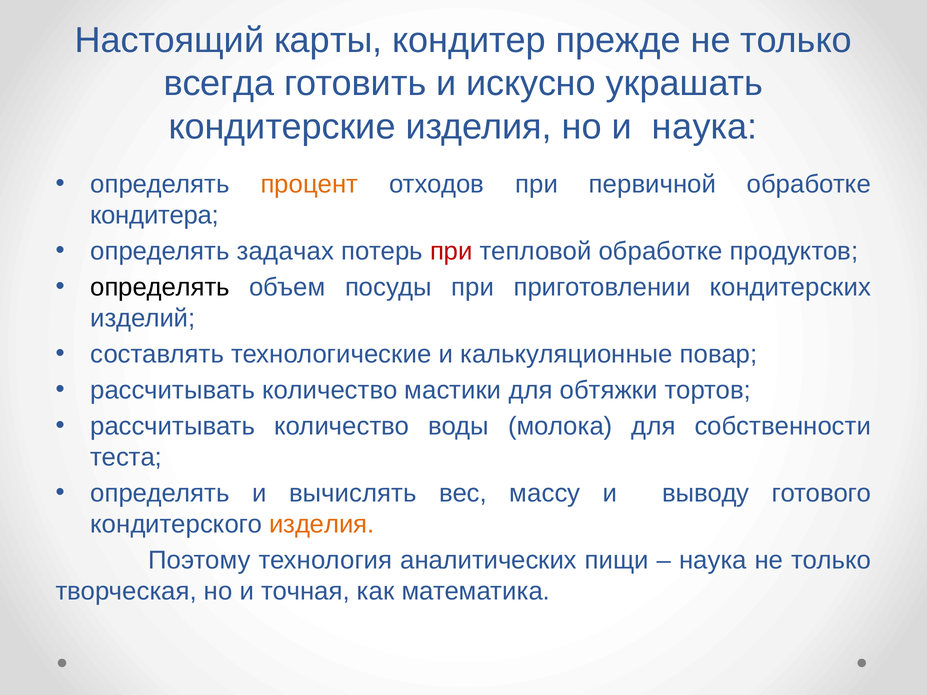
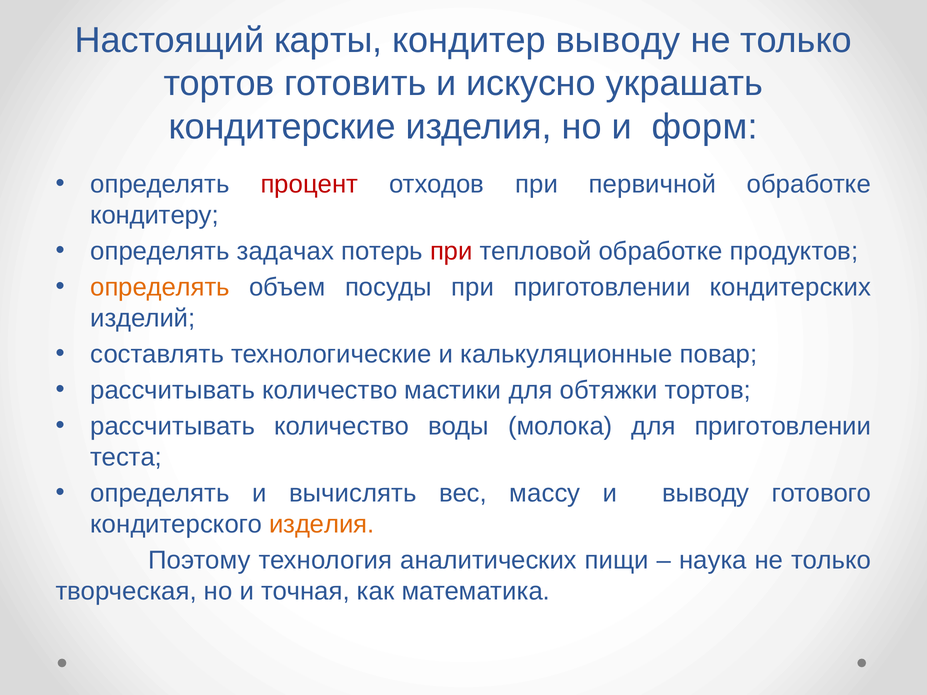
кондитер прежде: прежде -> выводу
всегда at (219, 83): всегда -> тортов
и наука: наука -> форм
процент colour: orange -> red
кондитера: кондитера -> кондитеру
определять at (160, 287) colour: black -> orange
для собственности: собственности -> приготовлении
